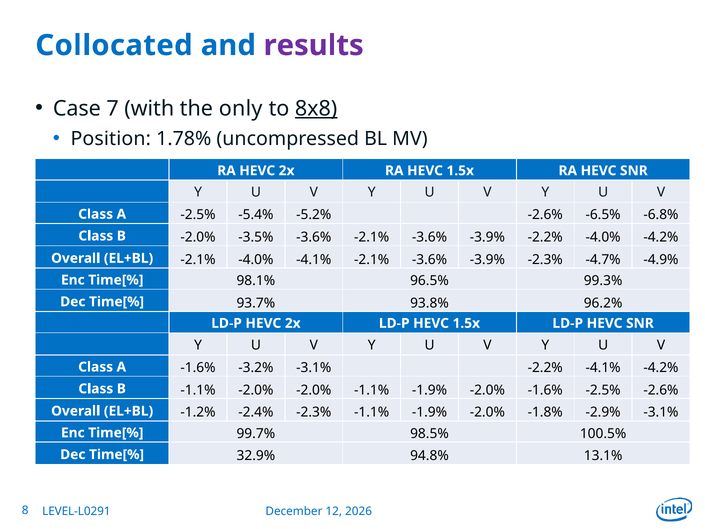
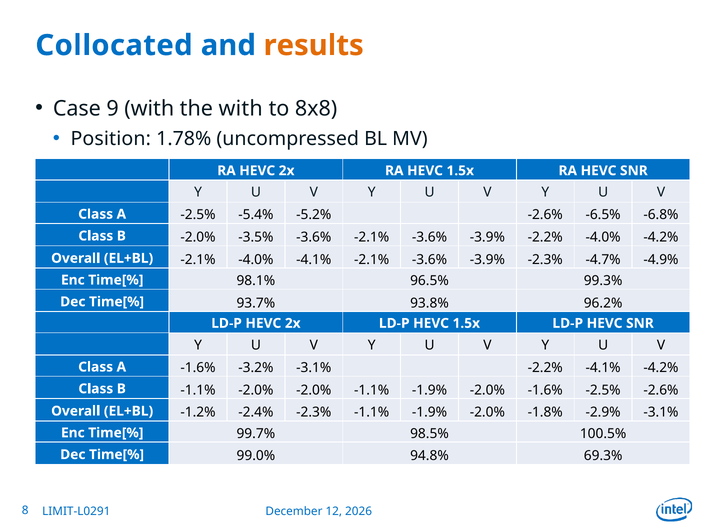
results colour: purple -> orange
7: 7 -> 9
the only: only -> with
8x8 underline: present -> none
32.9%: 32.9% -> 99.0%
13.1%: 13.1% -> 69.3%
LEVEL-L0291: LEVEL-L0291 -> LIMIT-L0291
